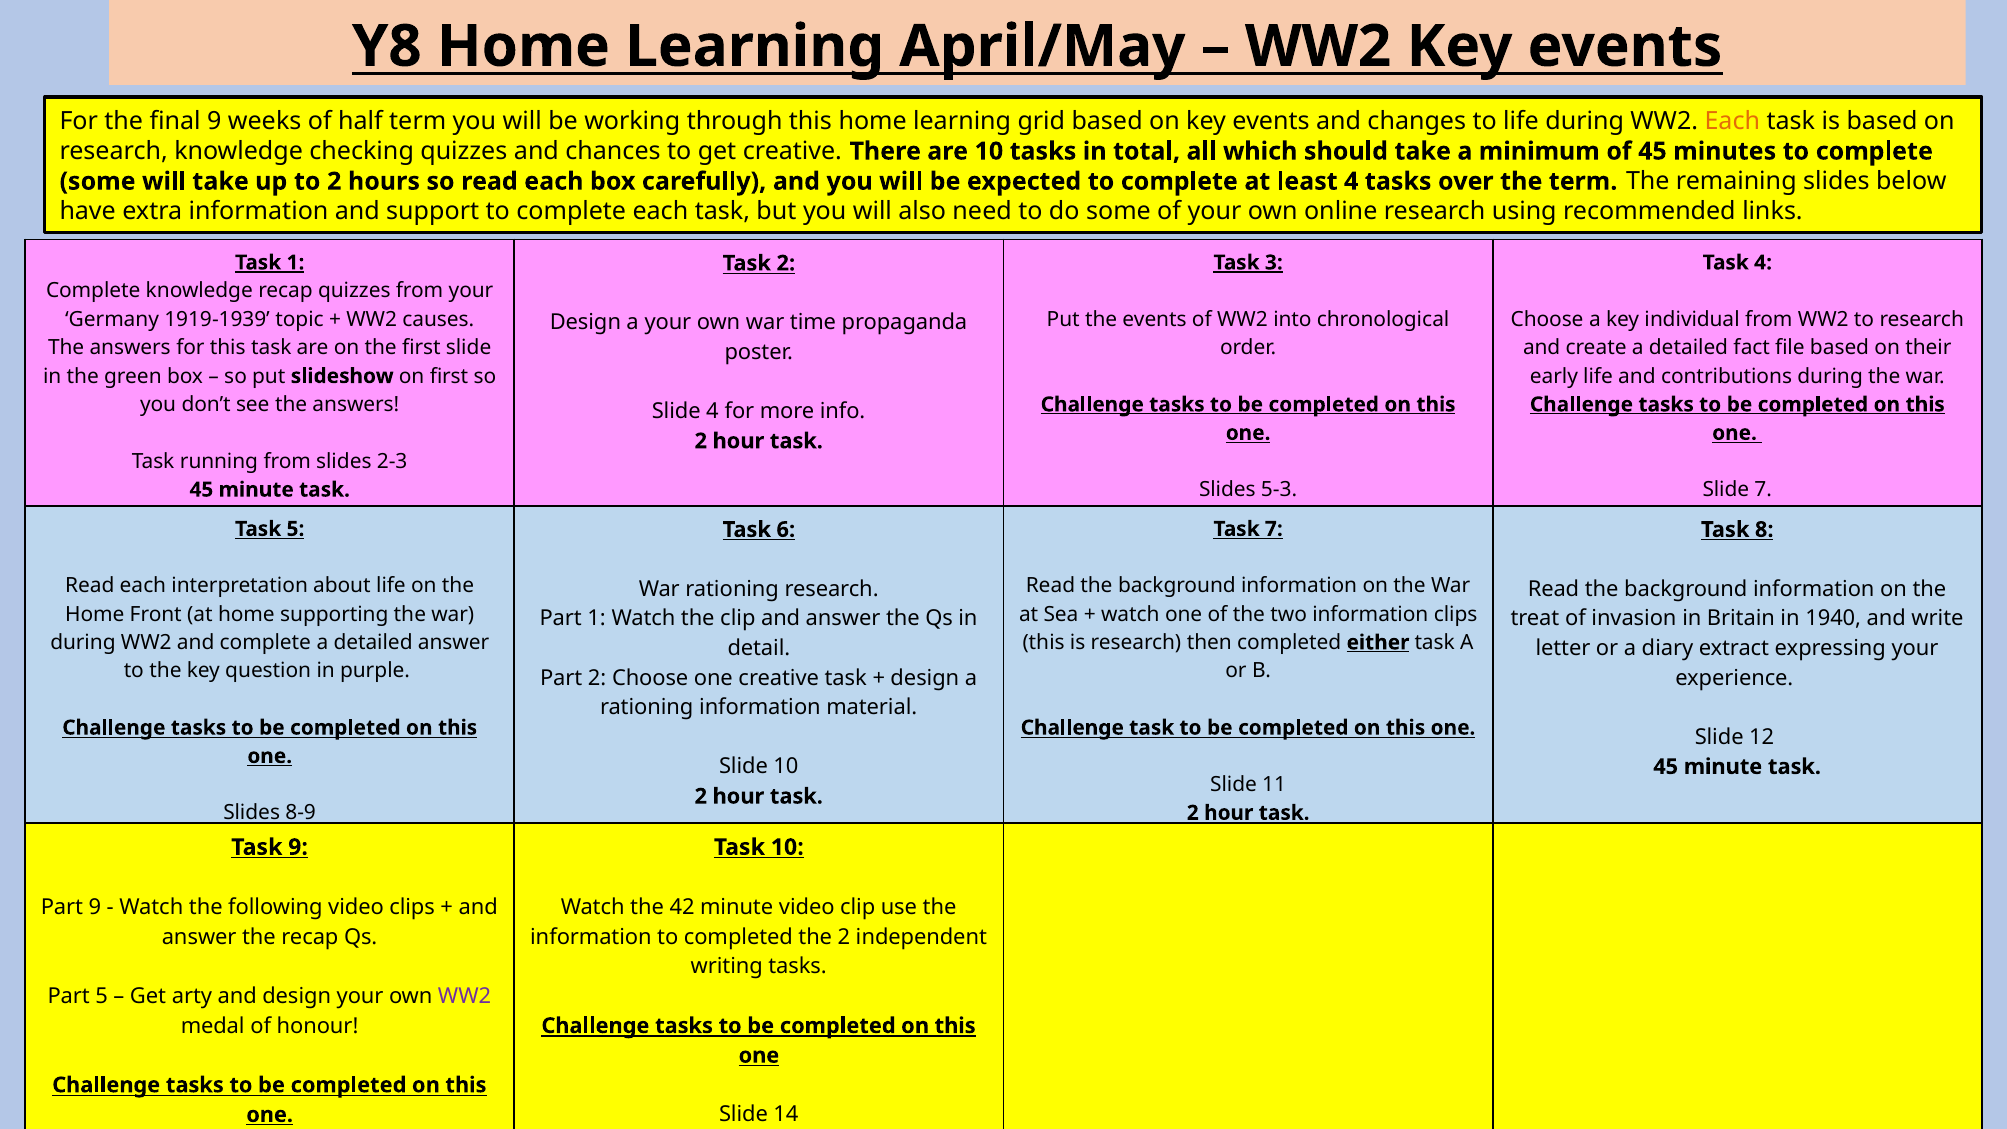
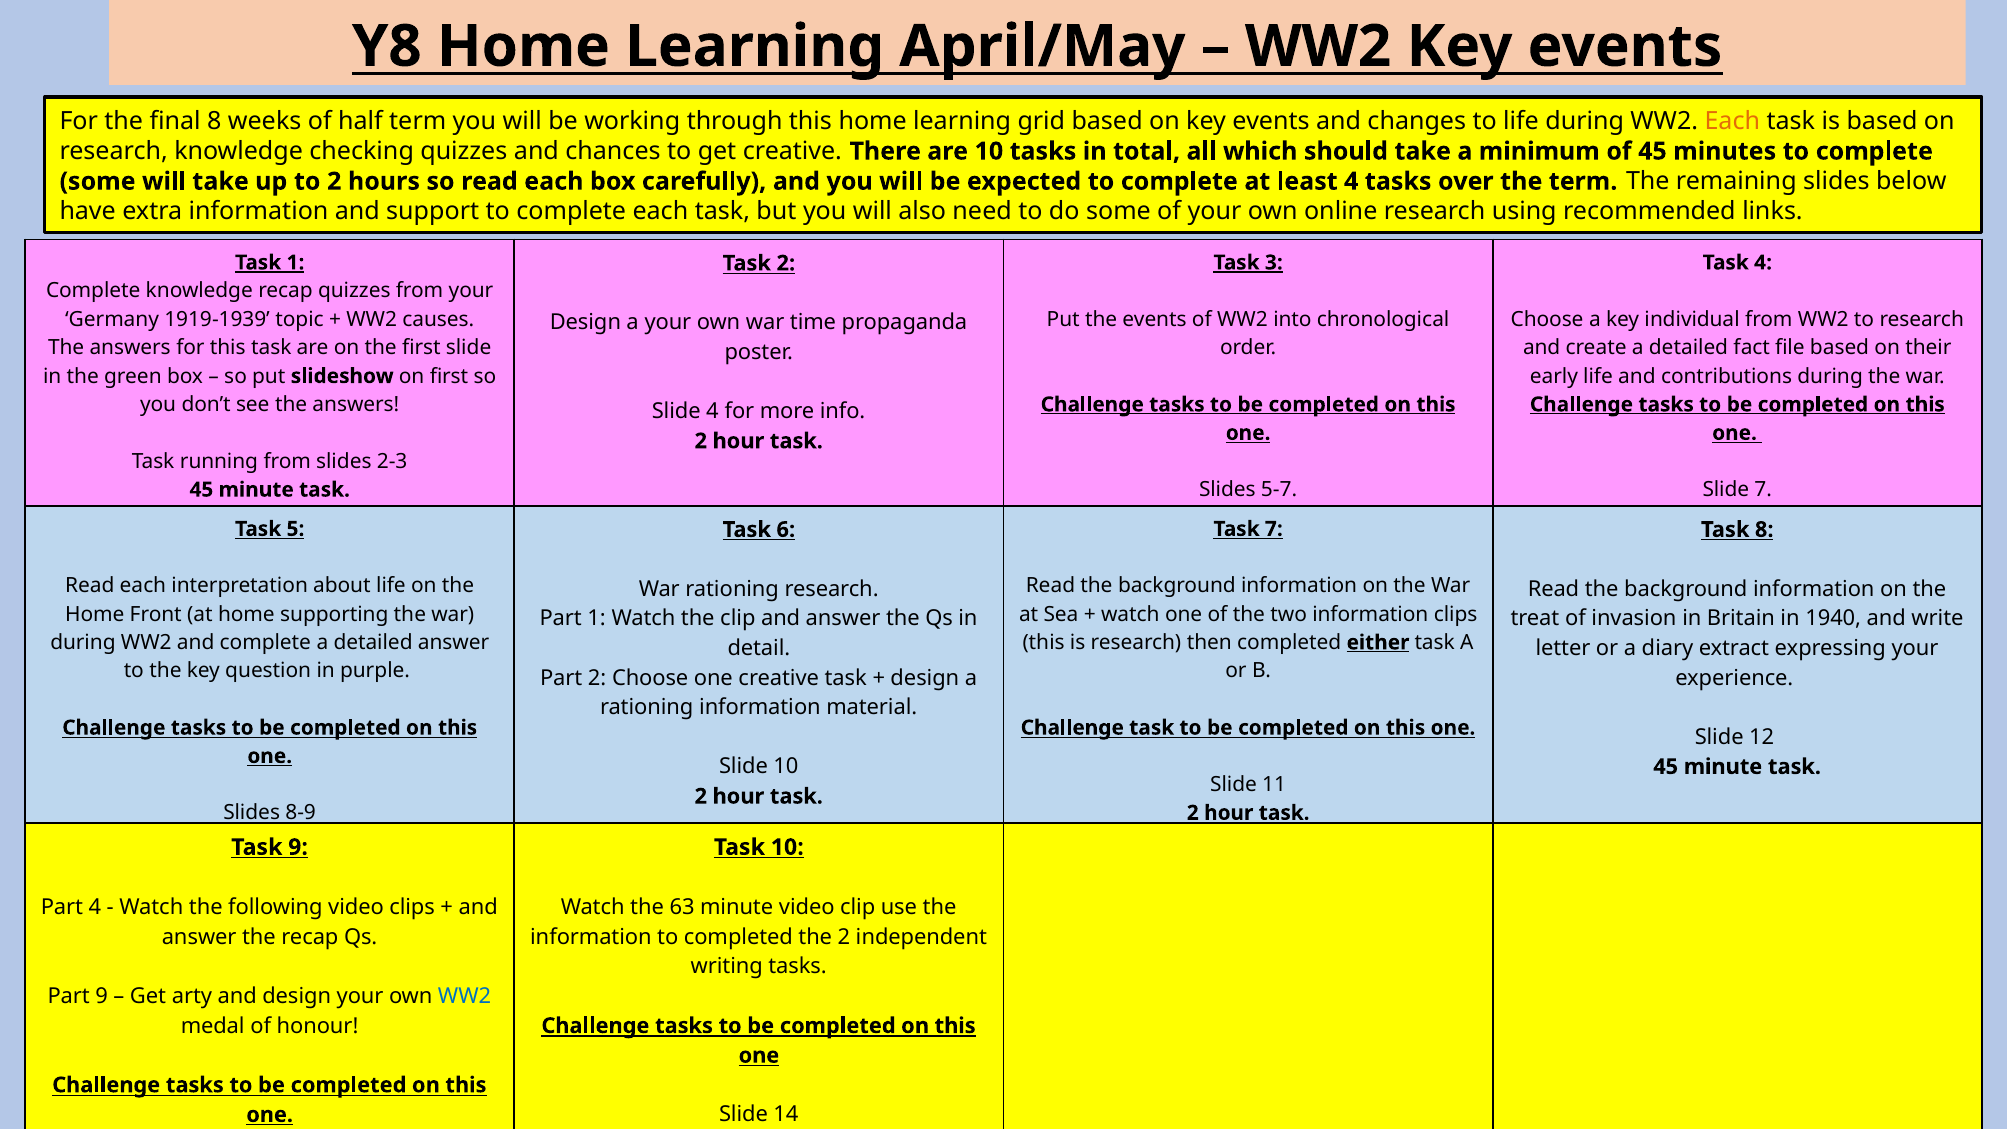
final 9: 9 -> 8
5-3: 5-3 -> 5-7
Part 9: 9 -> 4
42: 42 -> 63
Part 5: 5 -> 9
WW2 at (465, 996) colour: purple -> blue
